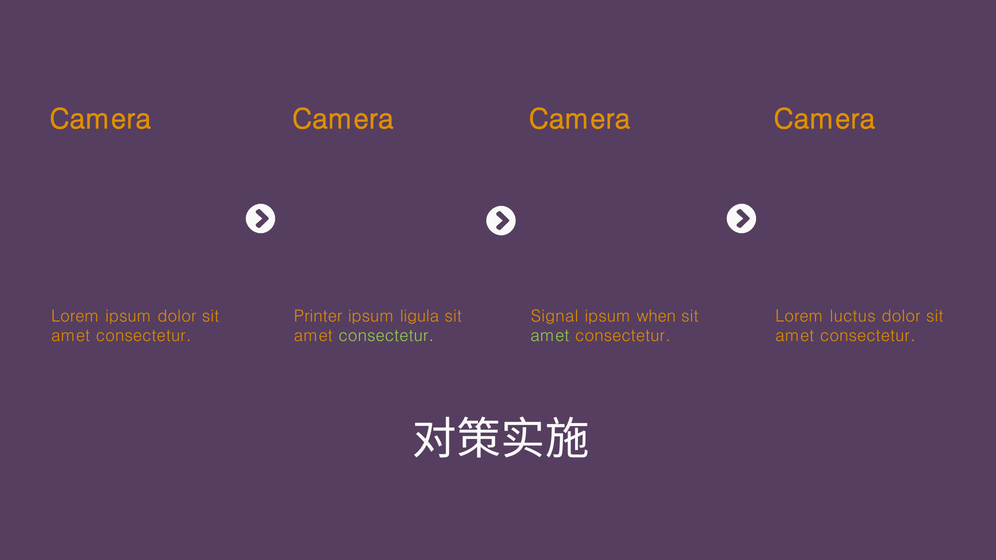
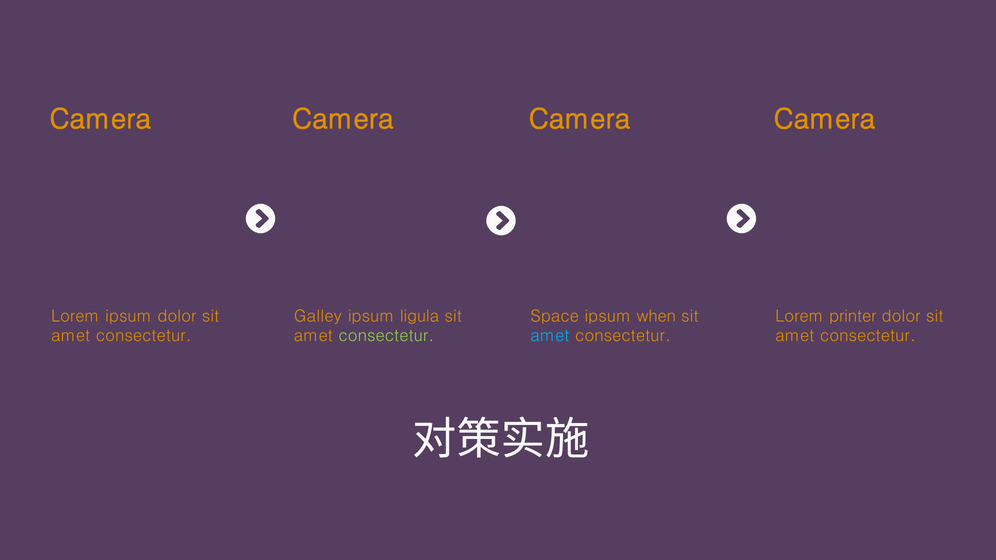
Printer: Printer -> Galley
Signal: Signal -> Space
luctus: luctus -> printer
amet at (550, 336) colour: light green -> light blue
